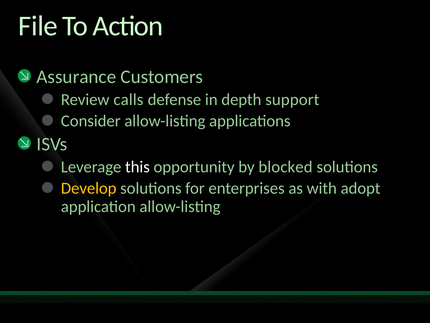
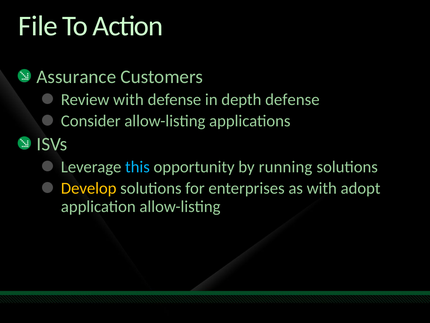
Review calls: calls -> with
depth support: support -> defense
this colour: white -> light blue
blocked: blocked -> running
